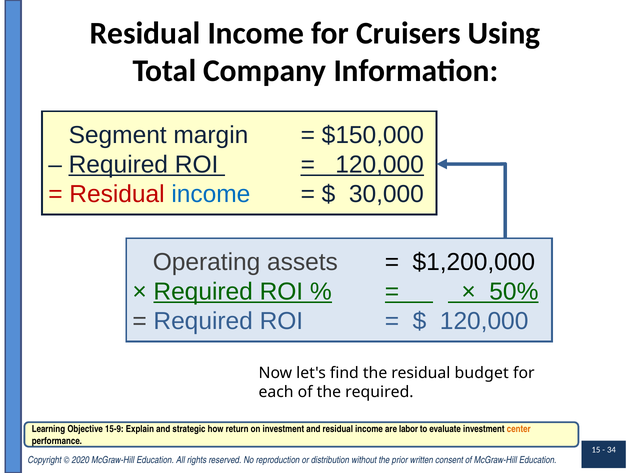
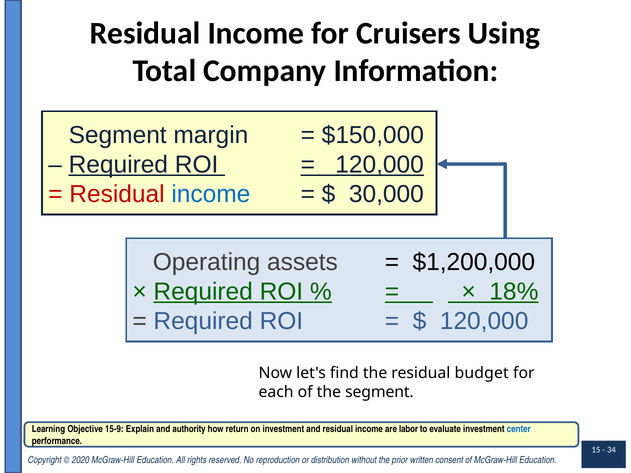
50%: 50% -> 18%
the required: required -> segment
strategic: strategic -> authority
center colour: orange -> blue
